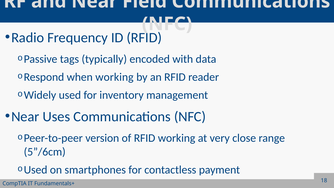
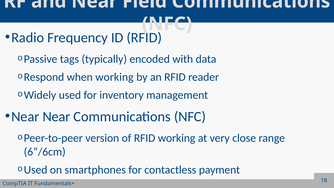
Near Uses: Uses -> Near
5”/6cm: 5”/6cm -> 6”/6cm
